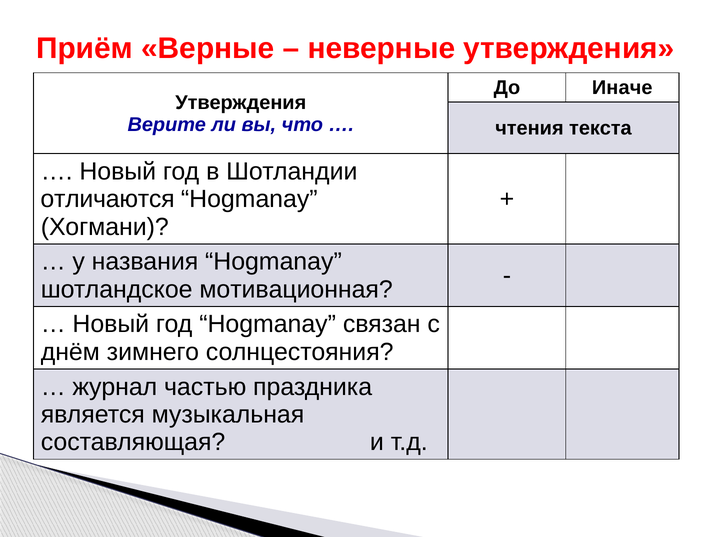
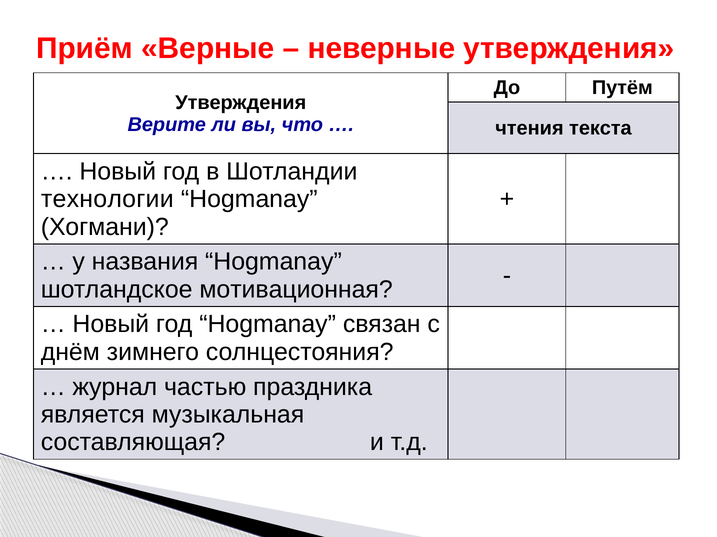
Иначе: Иначе -> Путём
отличаются: отличаются -> технологии
